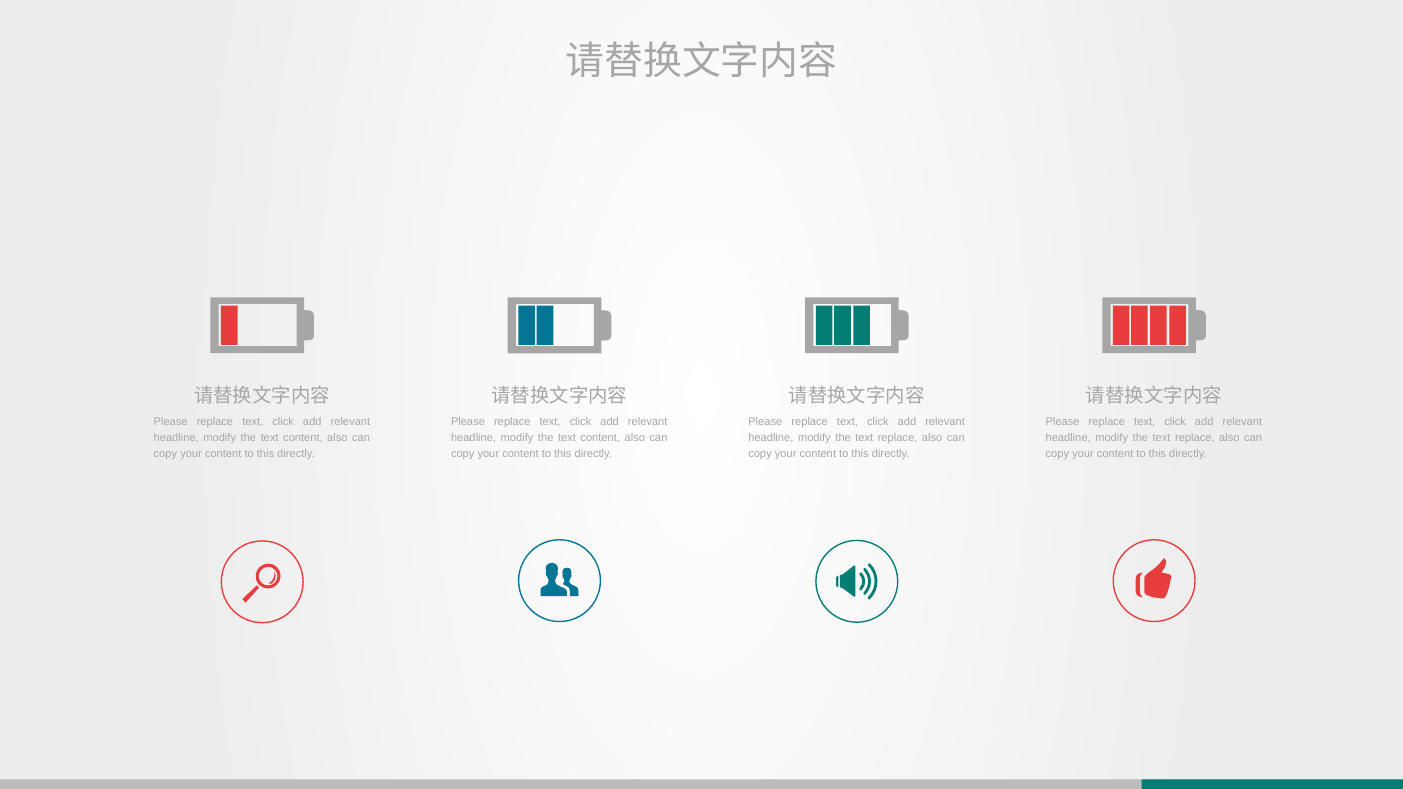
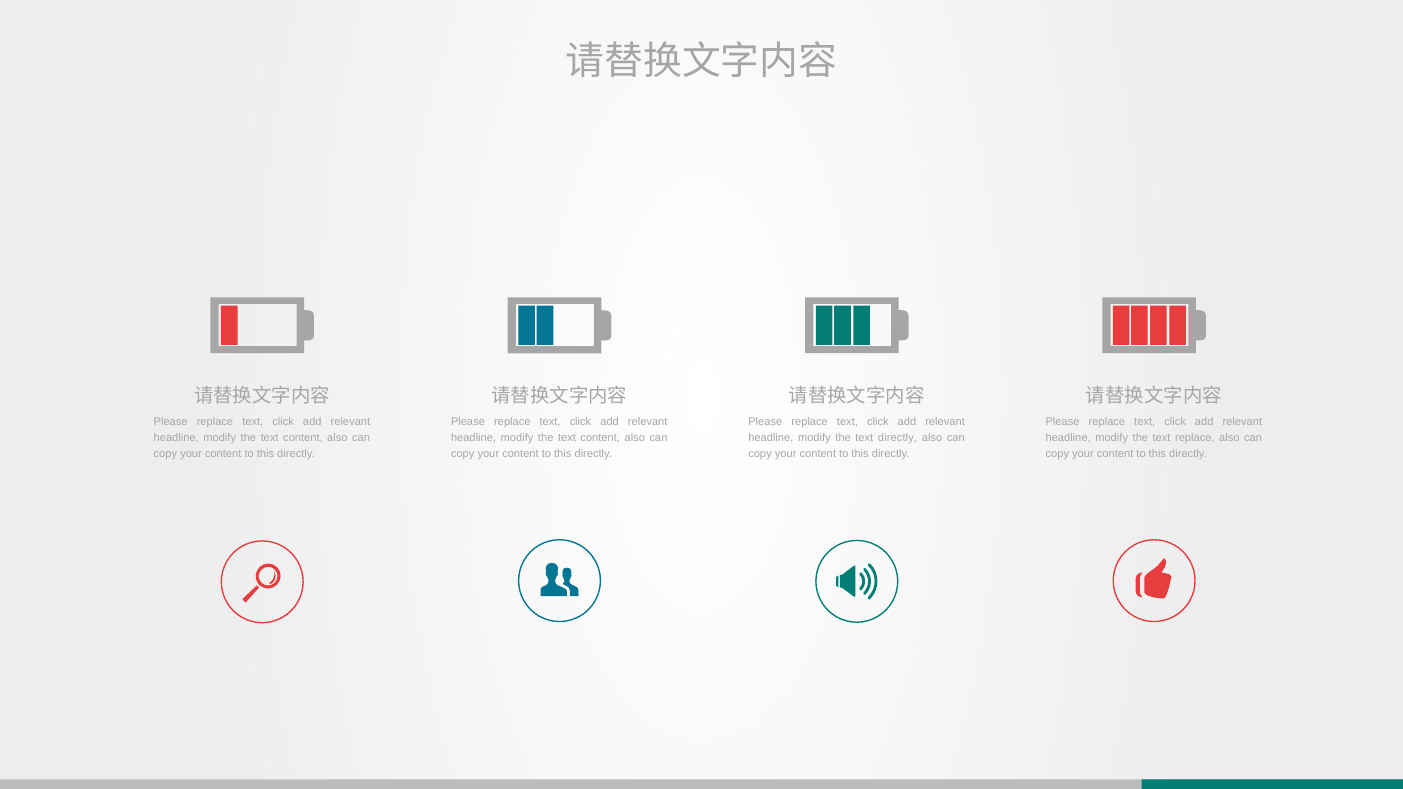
replace at (898, 438): replace -> directly
